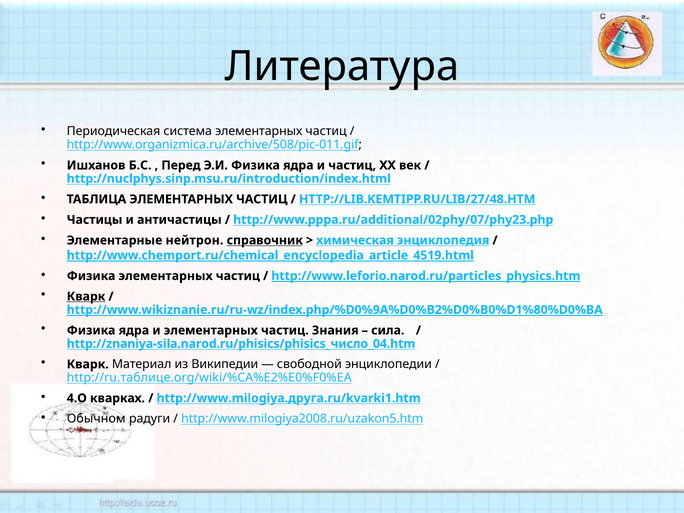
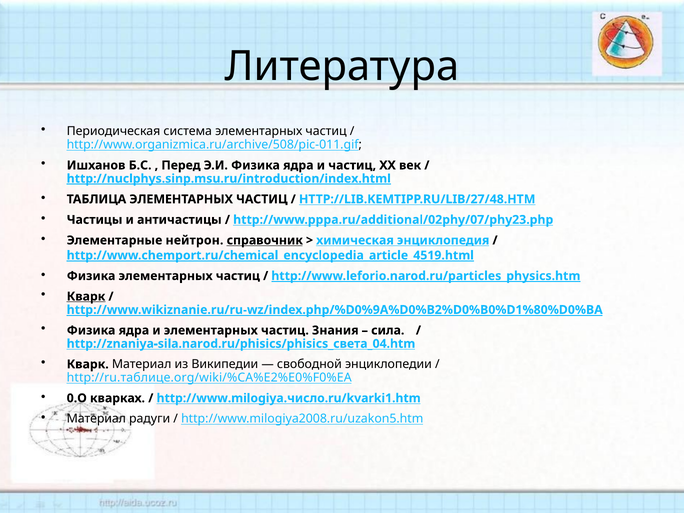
http://nuclphys.sinp.msu.ru/introduction/index.html underline: none -> present
http://znaniya-sila.narod.ru/phisics/phisics_число_04.htm: http://znaniya-sila.narod.ru/phisics/phisics_число_04.htm -> http://znaniya-sila.narod.ru/phisics/phisics_света_04.htm
4.О: 4.О -> 0.О
http://www.milogiya.друга.ru/kvarki1.htm: http://www.milogiya.друга.ru/kvarki1.htm -> http://www.milogiya.число.ru/kvarki1.htm
Обычном at (96, 419): Обычном -> Материал
